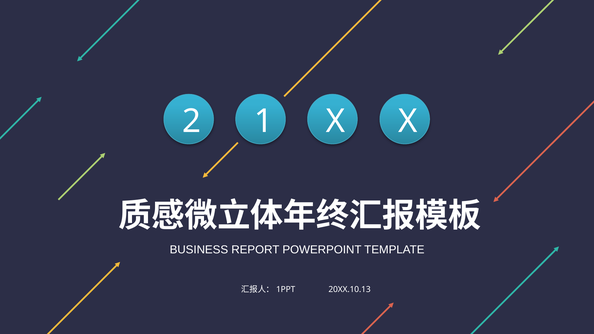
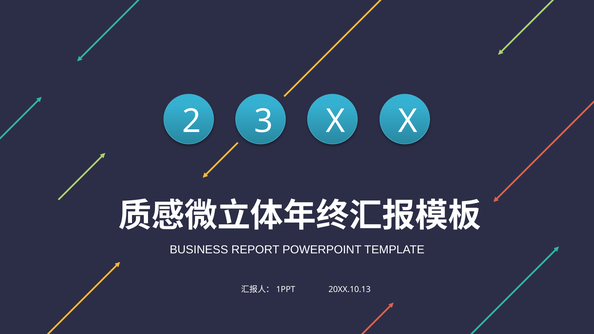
1: 1 -> 3
